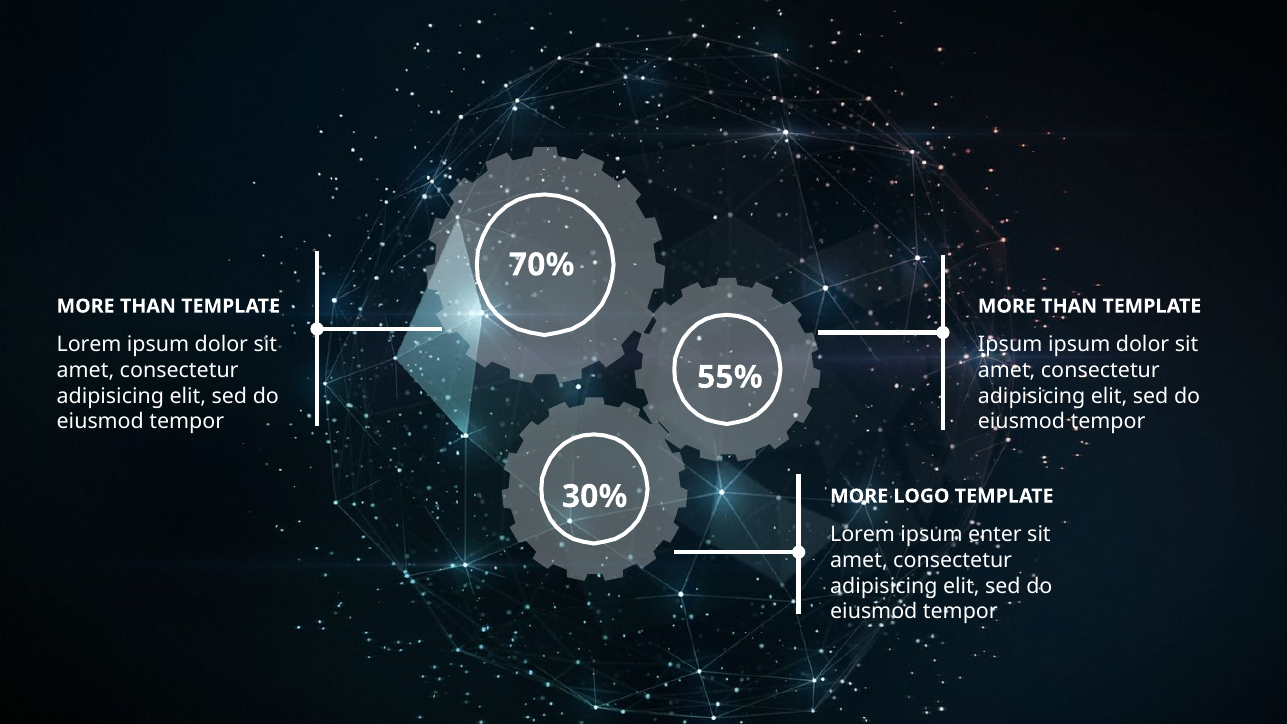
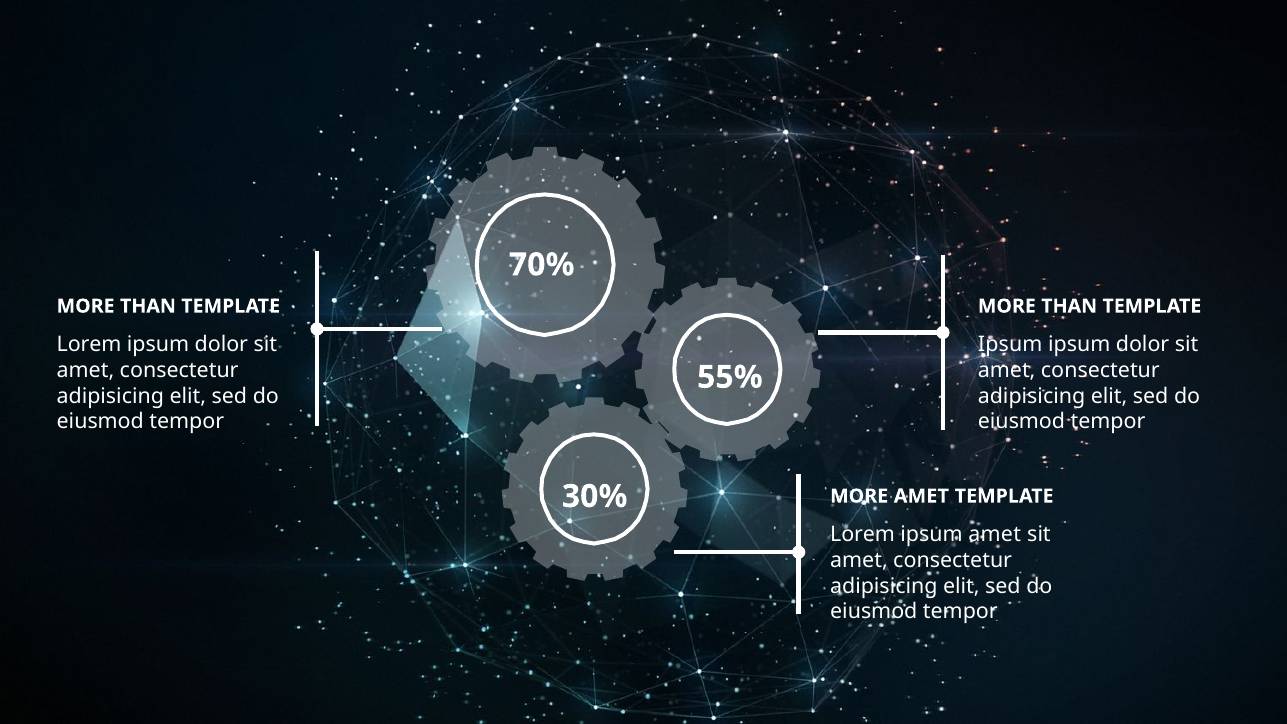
MORE LOGO: LOGO -> AMET
ipsum enter: enter -> amet
